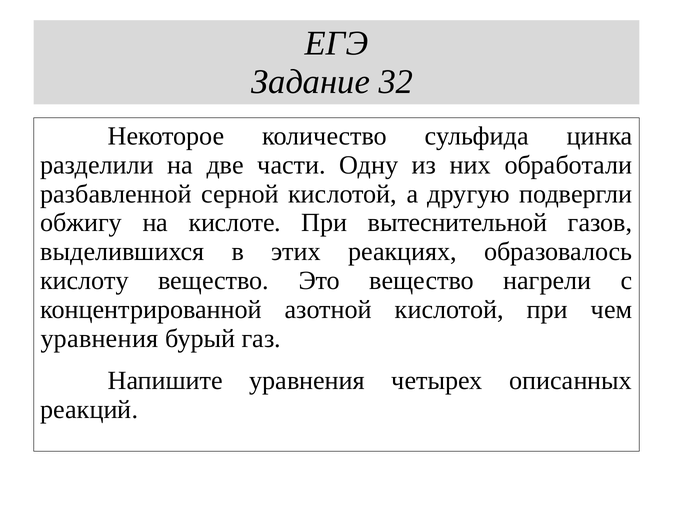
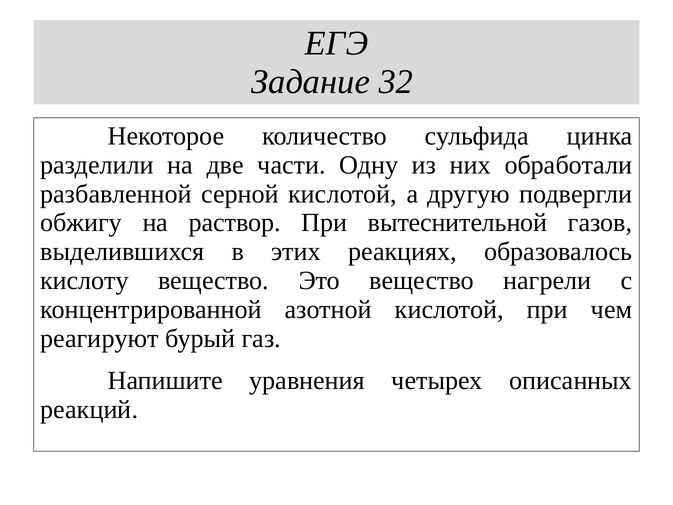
кислоте: кислоте -> раствор
уравнения at (99, 339): уравнения -> реагируют
